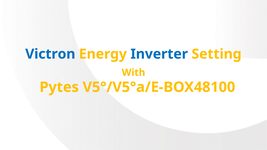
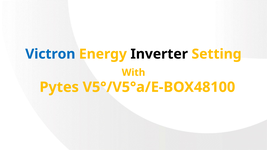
Inverter colour: blue -> black
